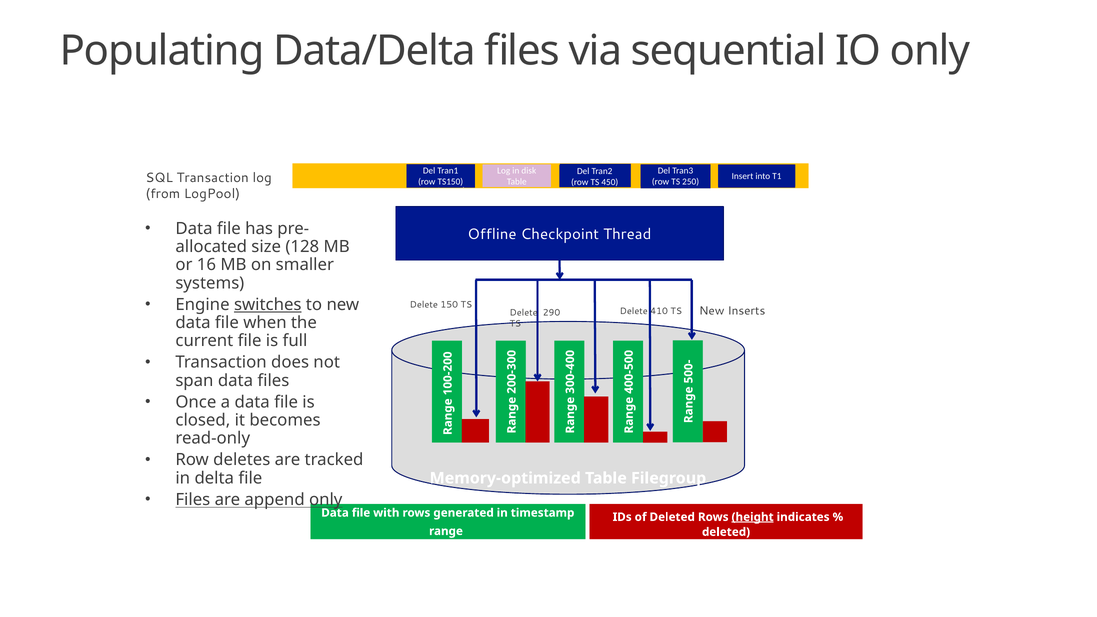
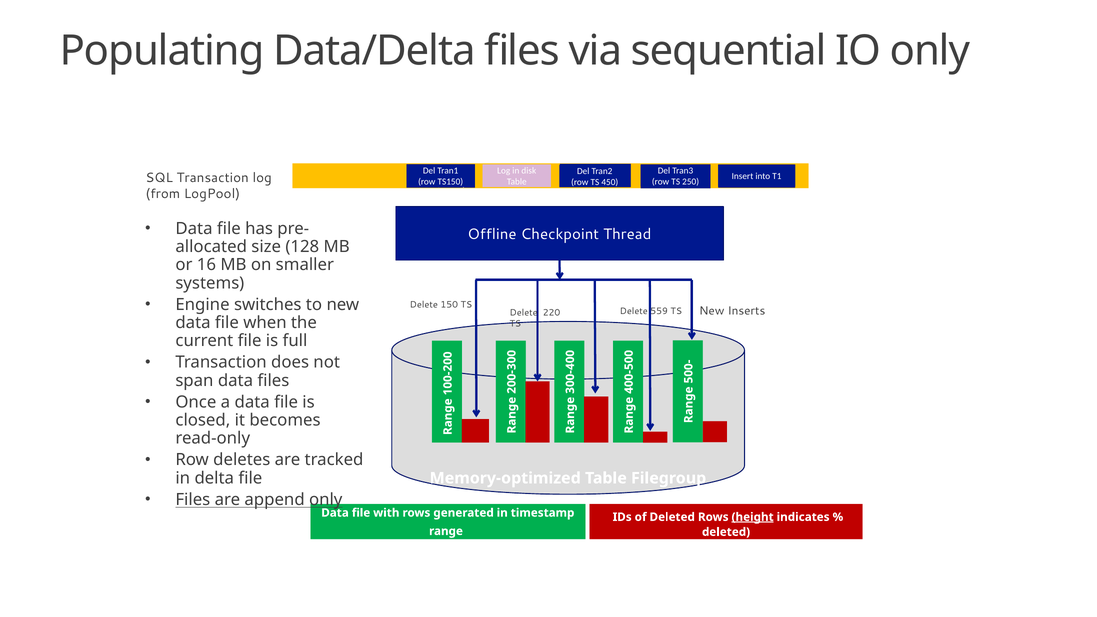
switches underline: present -> none
410: 410 -> 559
290: 290 -> 220
